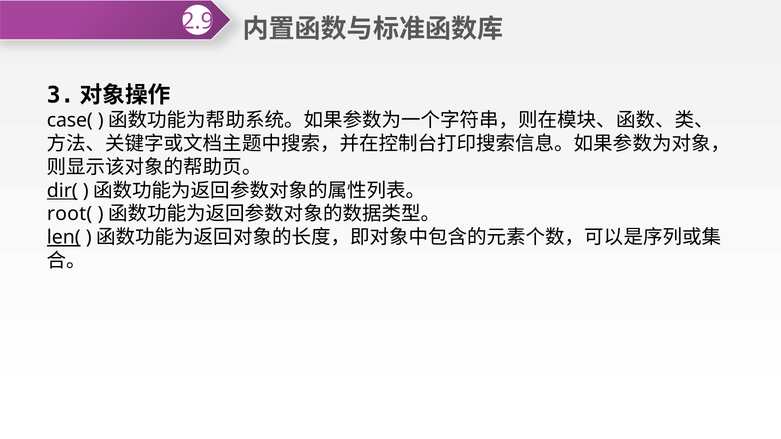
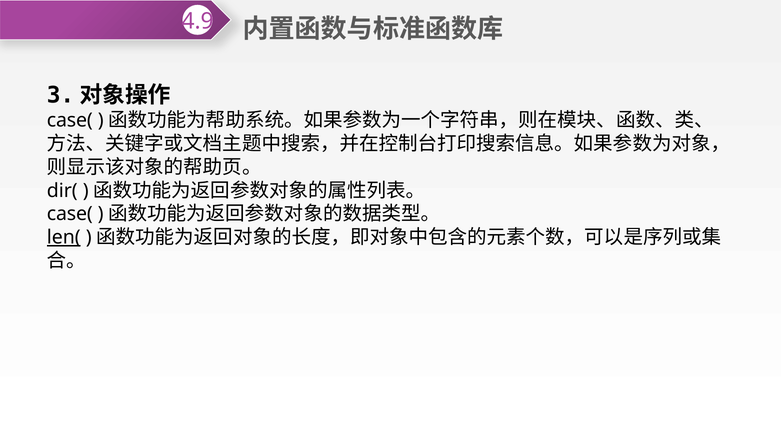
2.9: 2.9 -> 4.9
dir( underline: present -> none
root( at (70, 214): root( -> case(
